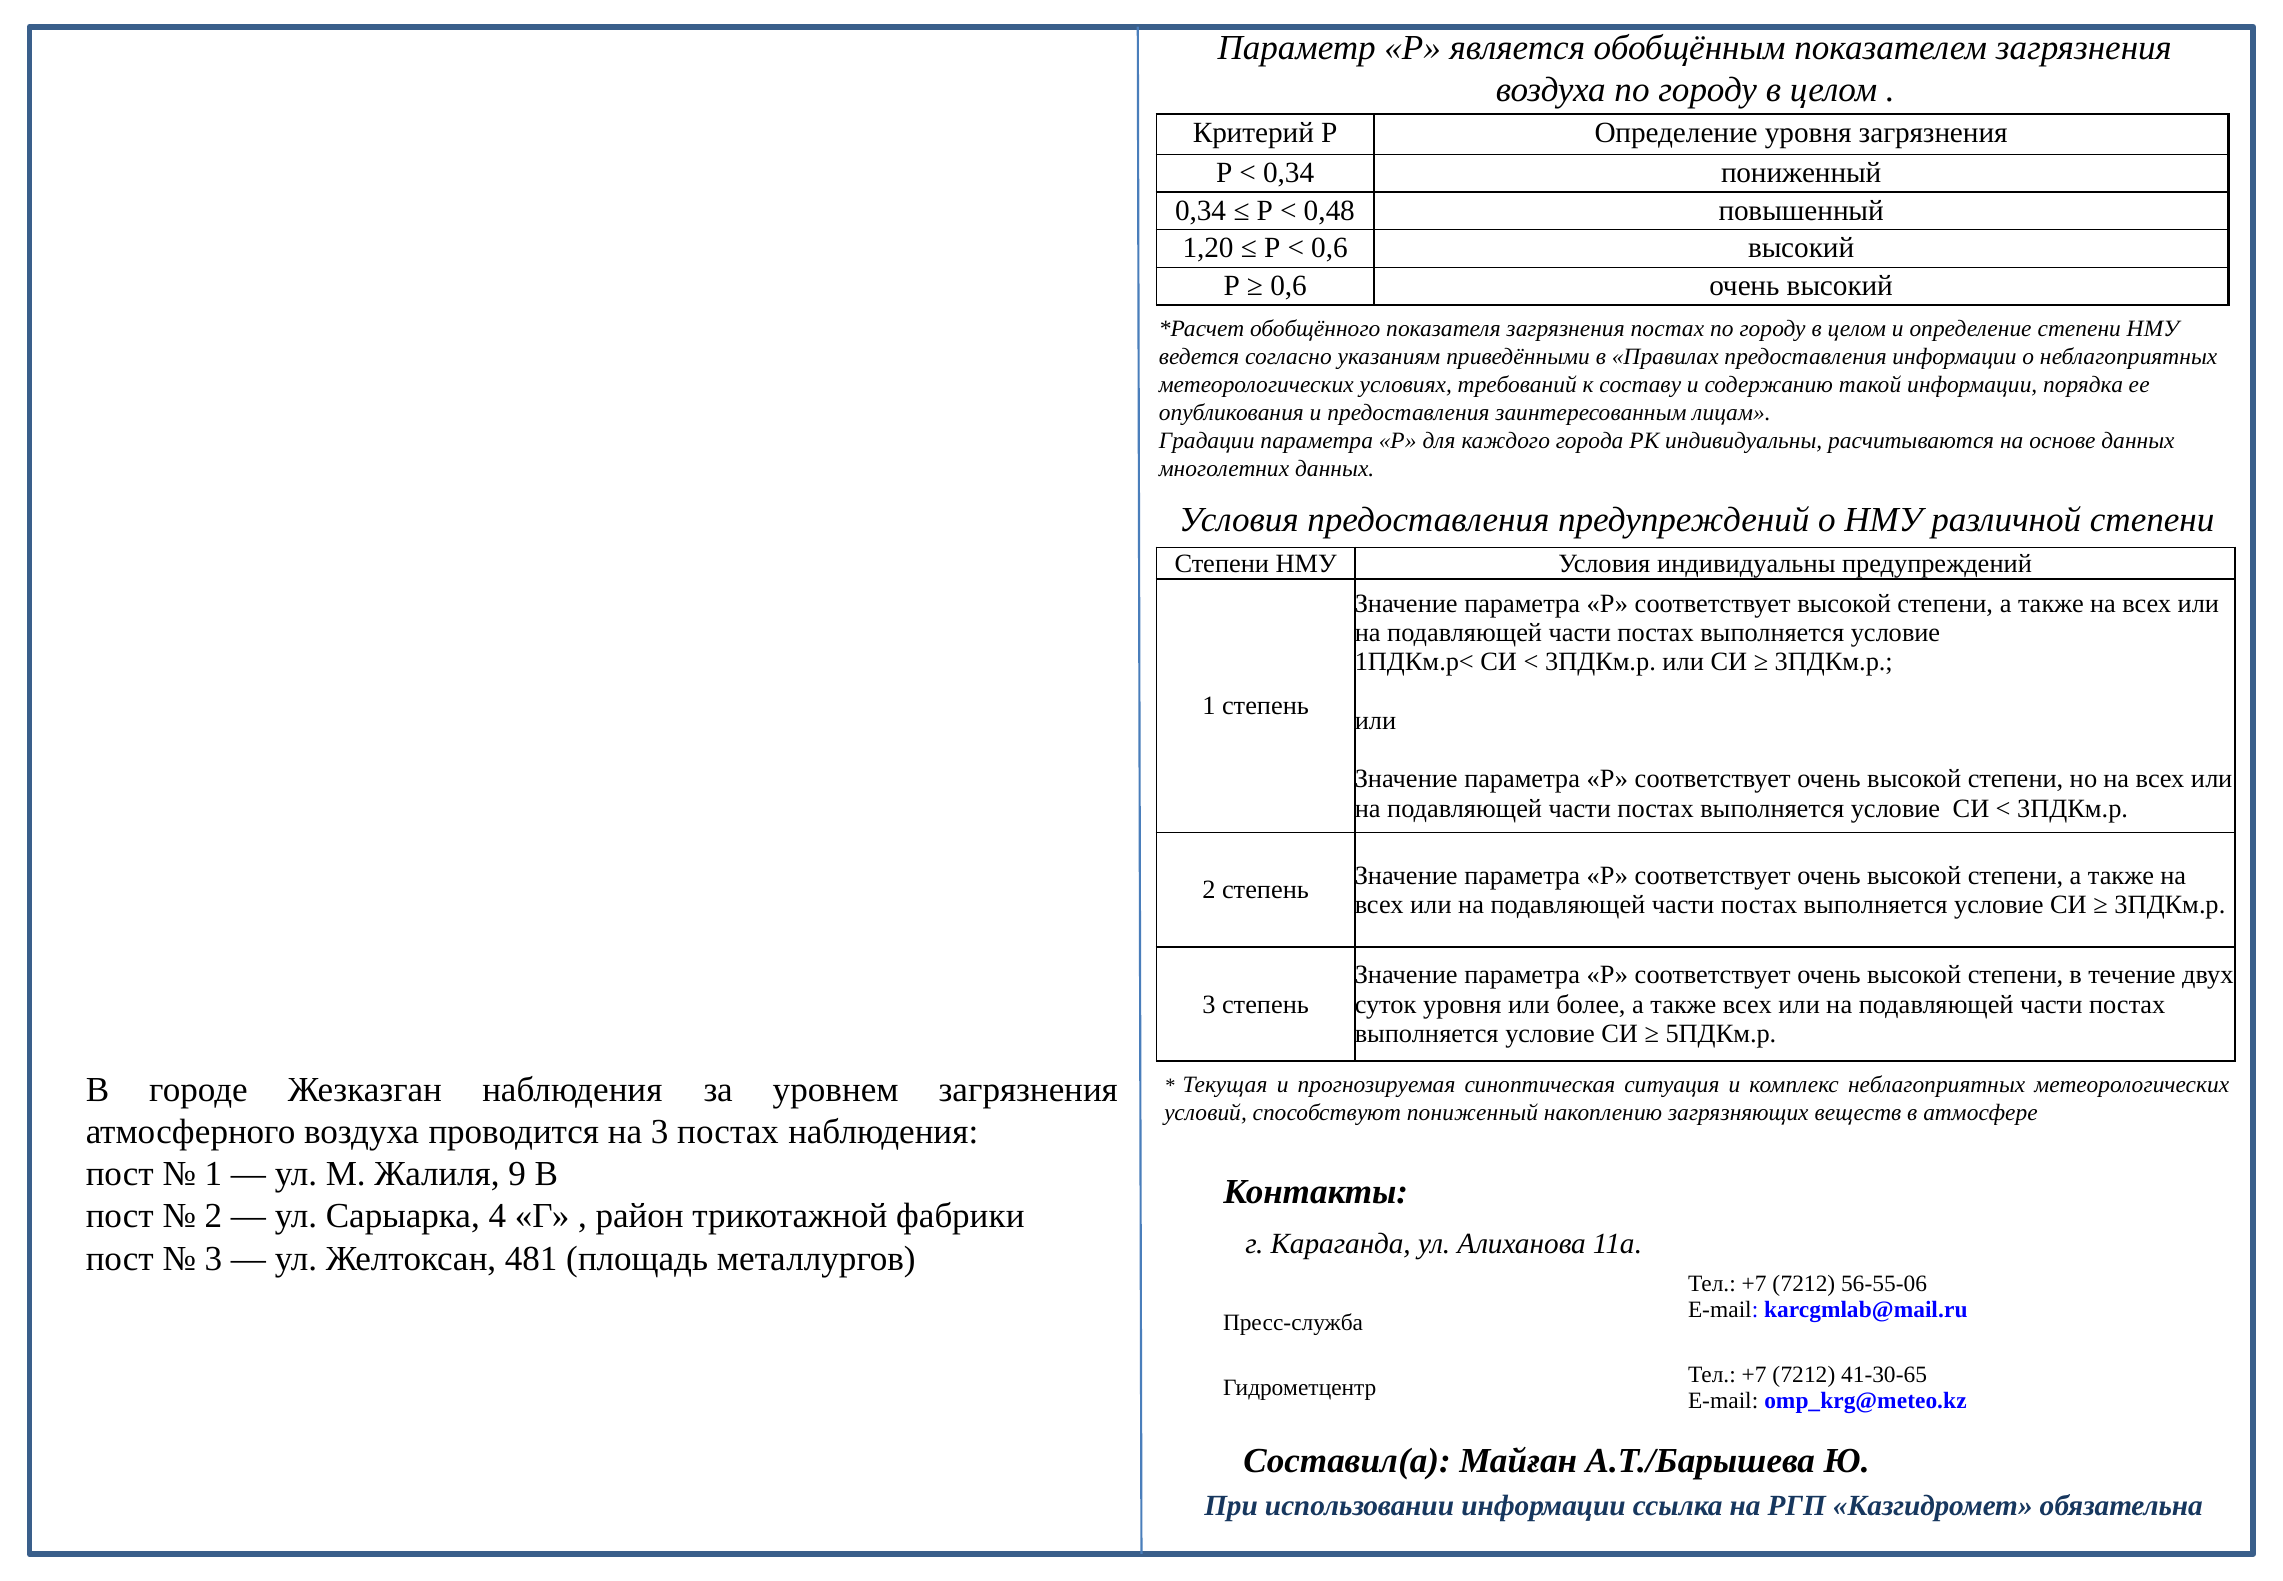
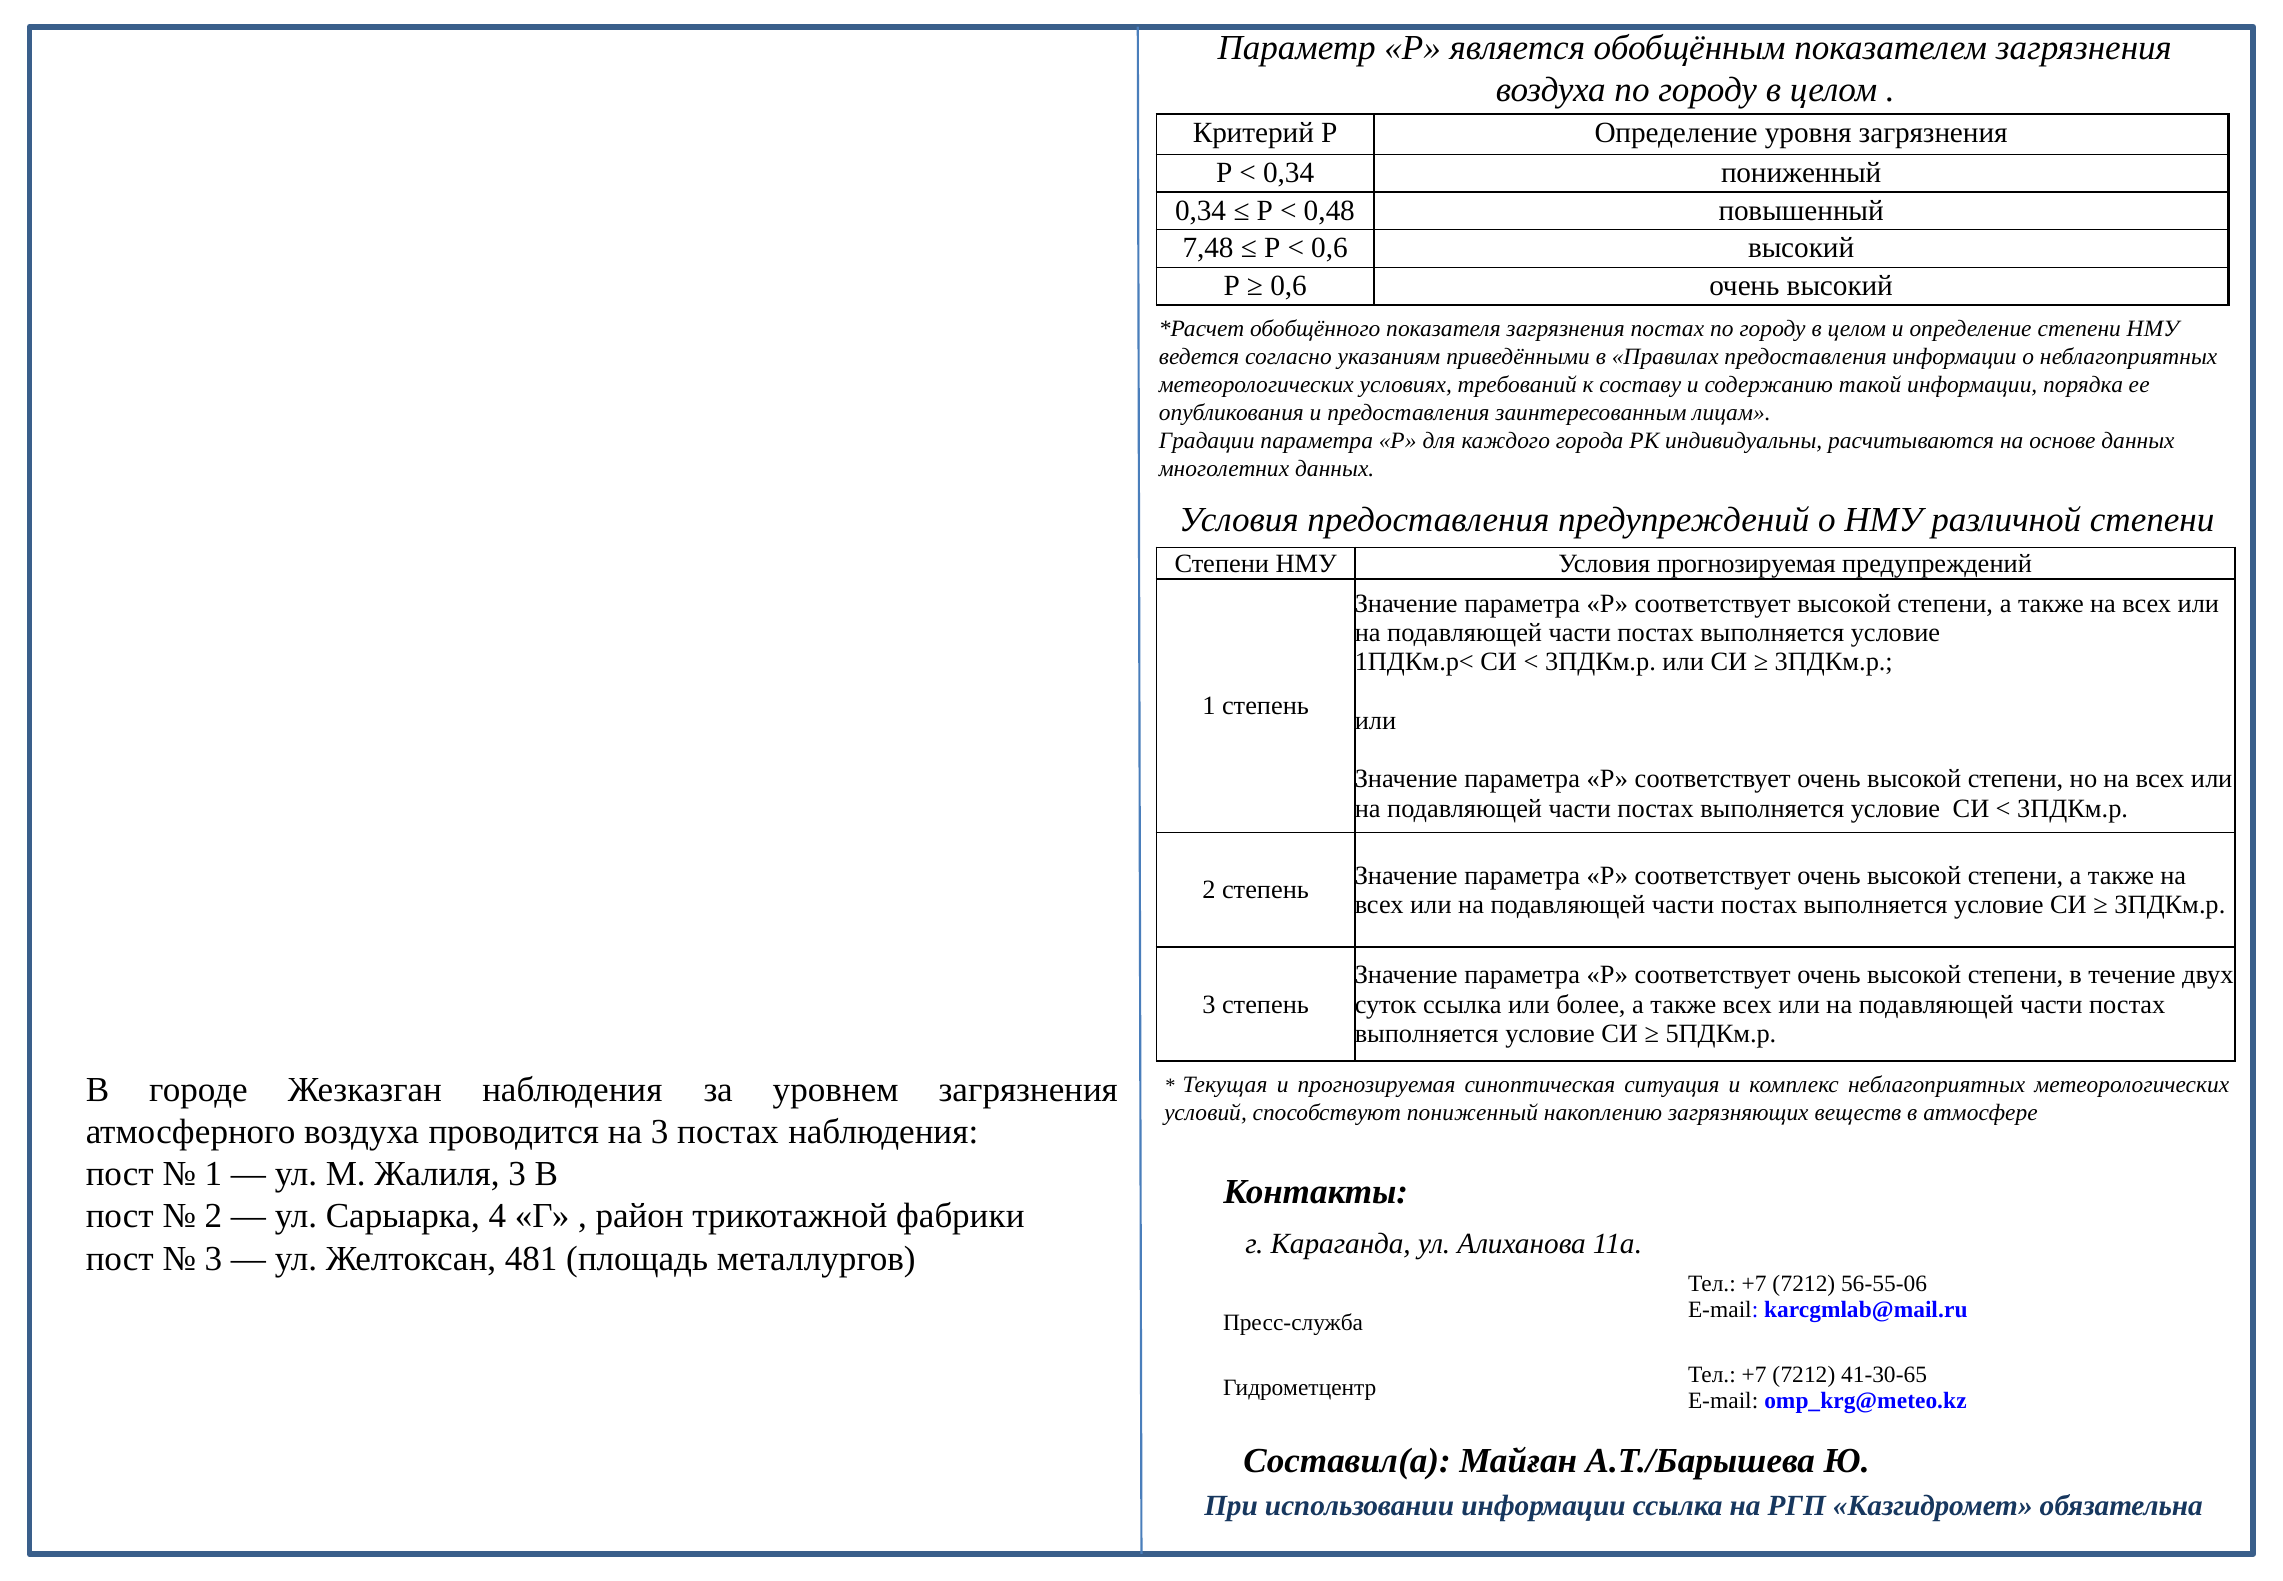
1,20: 1,20 -> 7,48
Условия индивидуальны: индивидуальны -> прогнозируемая
суток уровня: уровня -> ссылка
Жалиля 9: 9 -> 3
